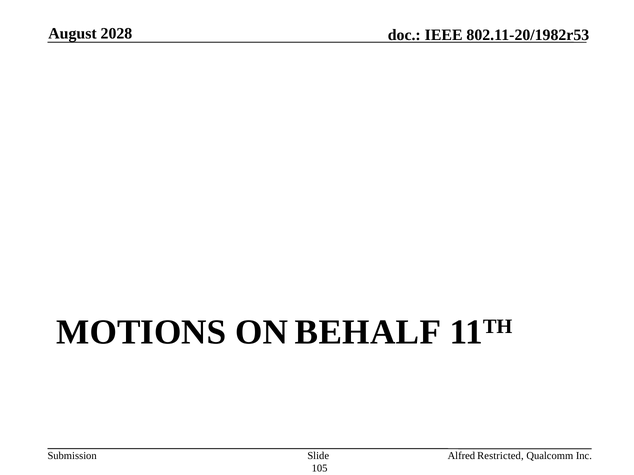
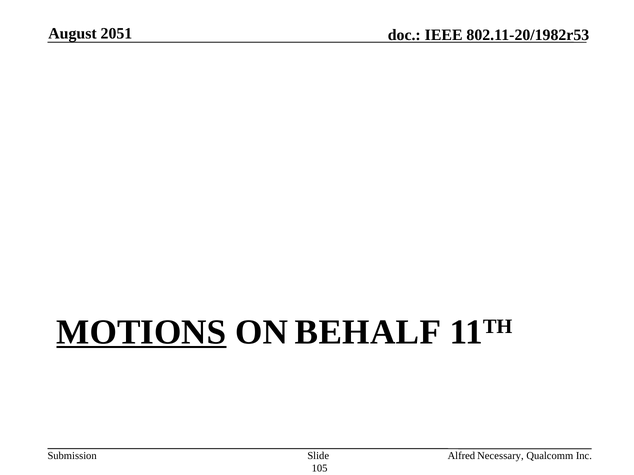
2028: 2028 -> 2051
MOTIONS underline: none -> present
Restricted: Restricted -> Necessary
